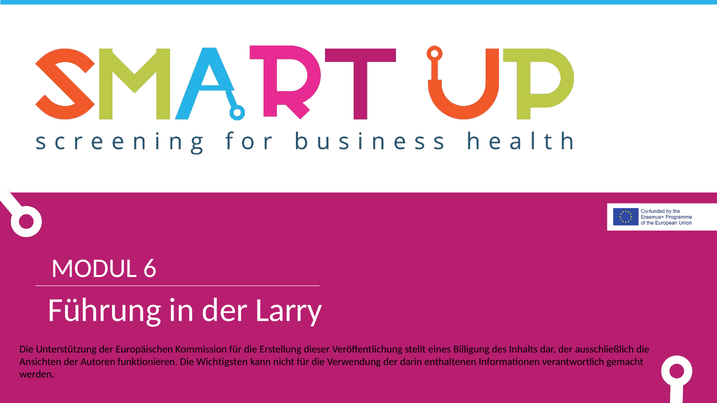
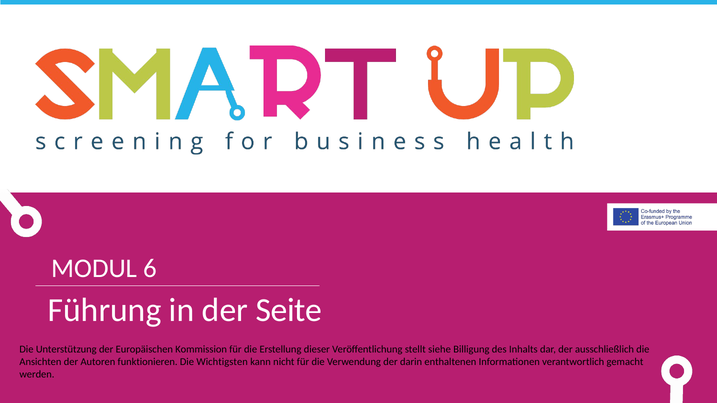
Larry: Larry -> Seite
eines: eines -> siehe
